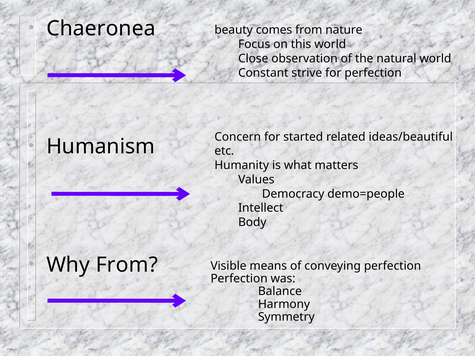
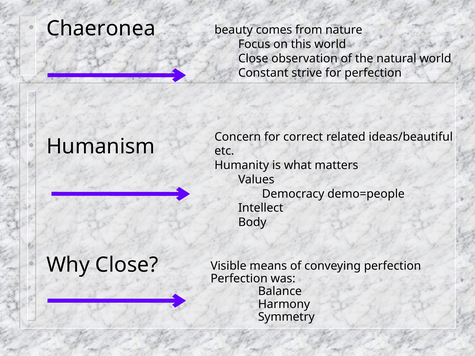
started: started -> correct
Why From: From -> Close
